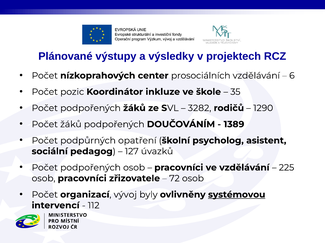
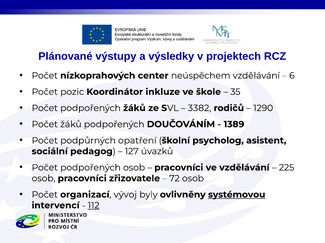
prosociálních: prosociálních -> neúspěchem
3282: 3282 -> 3382
112 underline: none -> present
